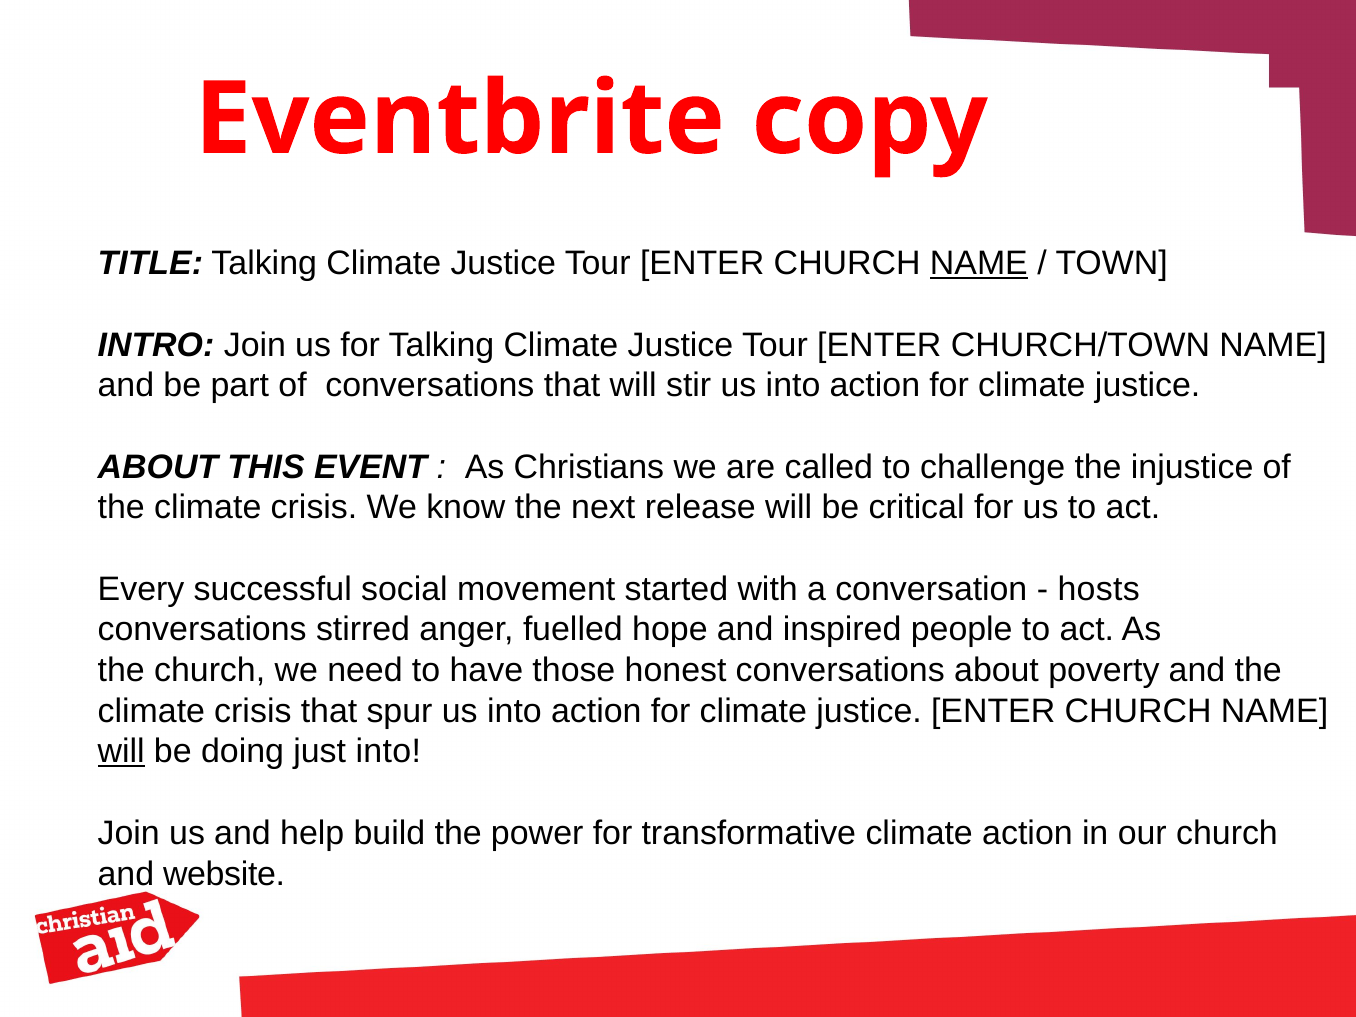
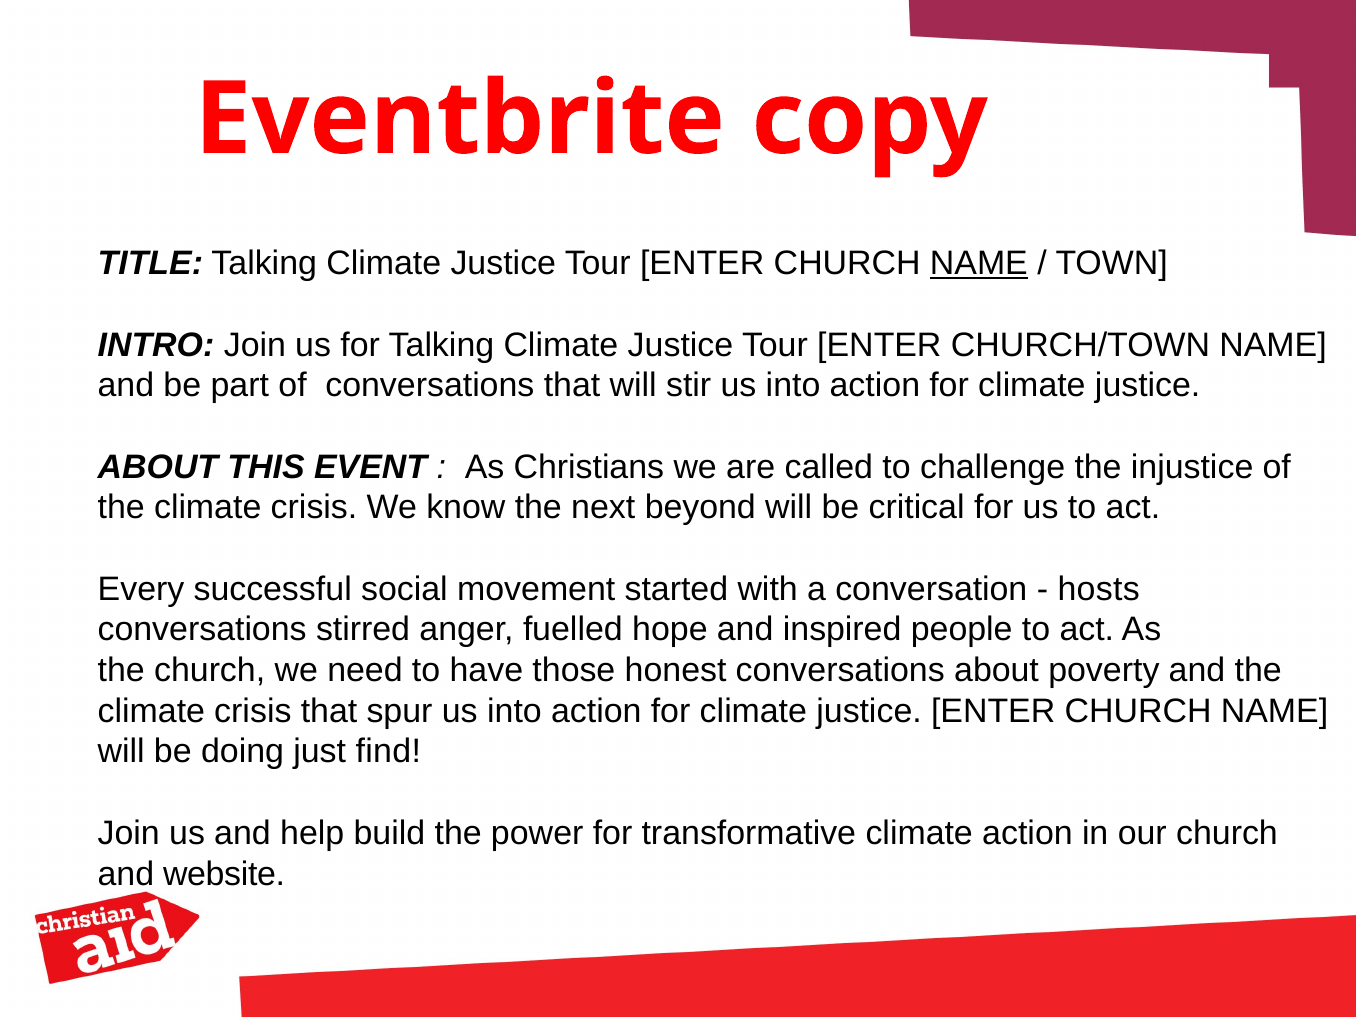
release: release -> beyond
will at (121, 752) underline: present -> none
just into: into -> find
